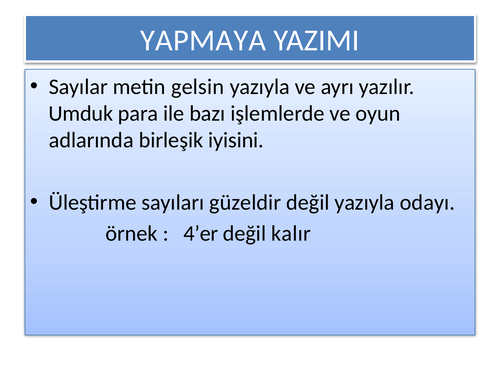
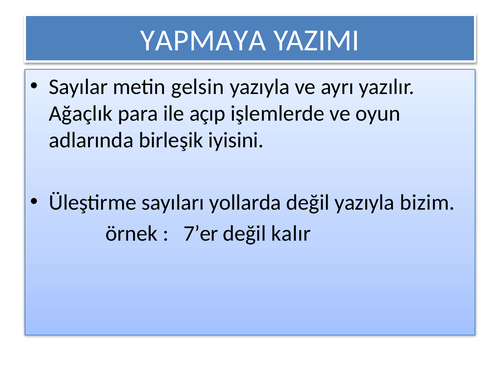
Umduk: Umduk -> Ağaçlık
bazı: bazı -> açıp
güzeldir: güzeldir -> yollarda
odayı: odayı -> bizim
4’er: 4’er -> 7’er
